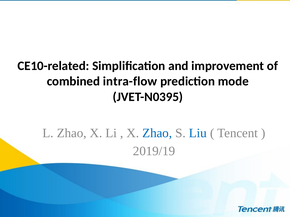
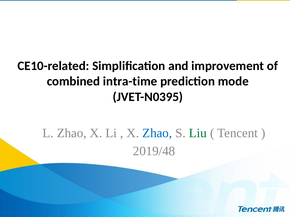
intra-flow: intra-flow -> intra-time
Liu colour: blue -> green
2019/19: 2019/19 -> 2019/48
